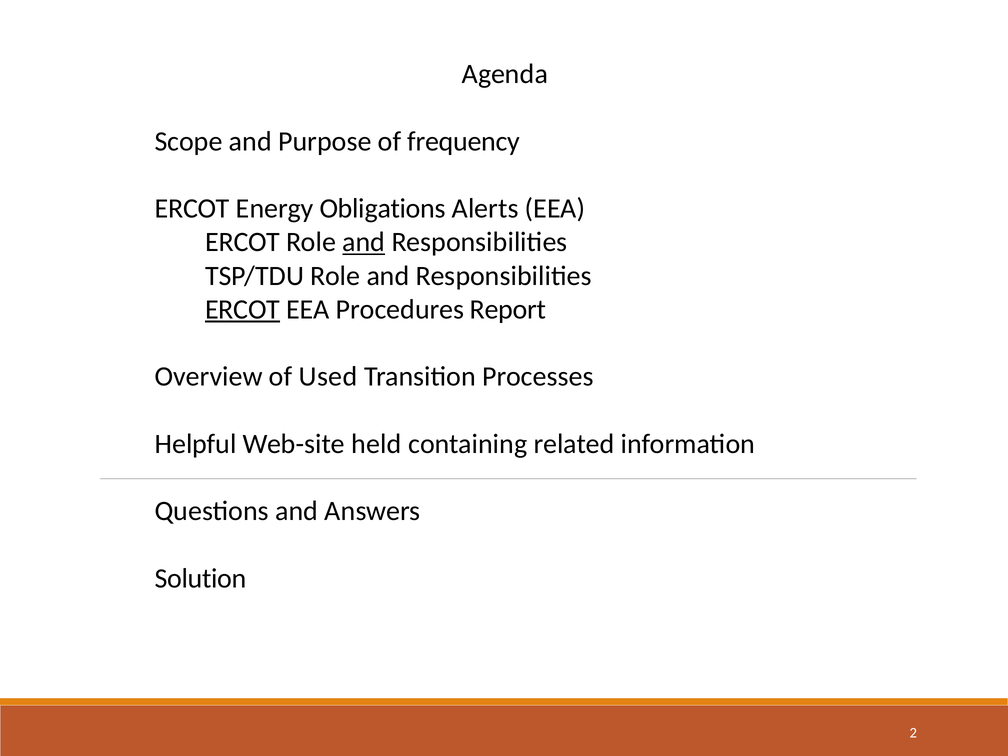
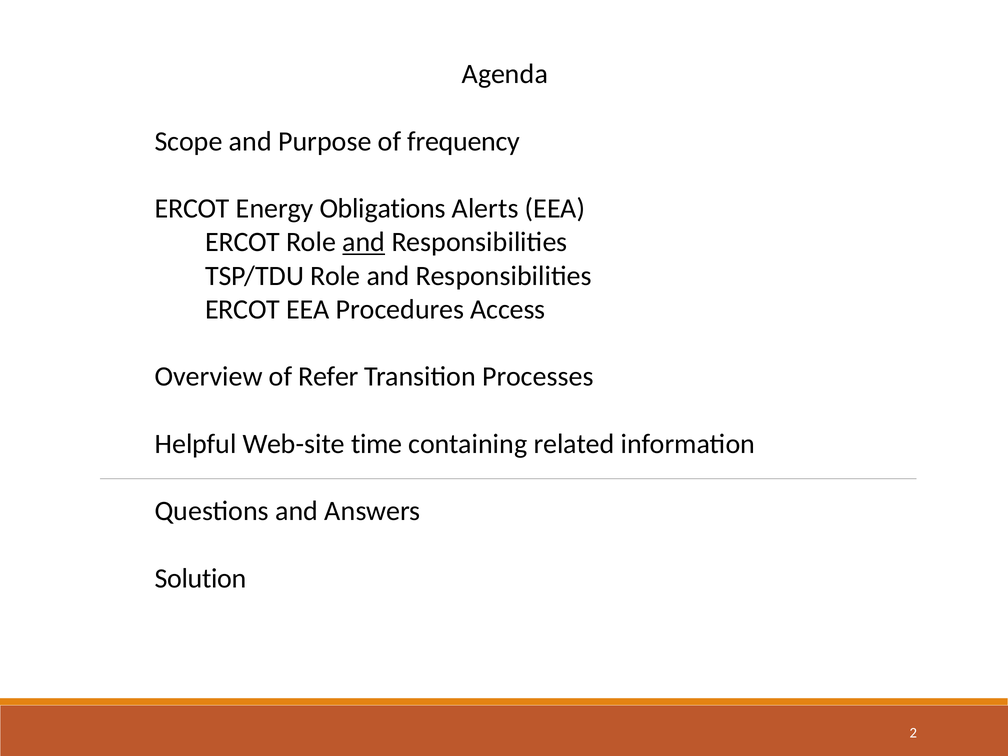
ERCOT at (243, 309) underline: present -> none
Report: Report -> Access
Used: Used -> Refer
held: held -> time
